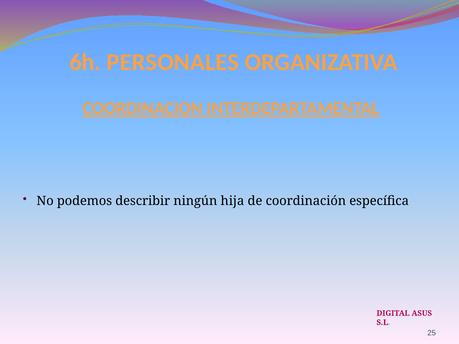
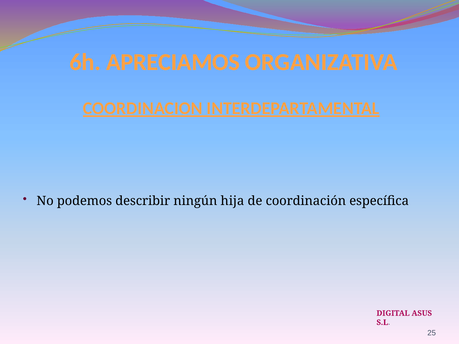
PERSONALES: PERSONALES -> APRECIAMOS
